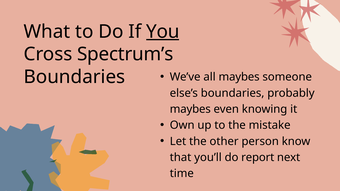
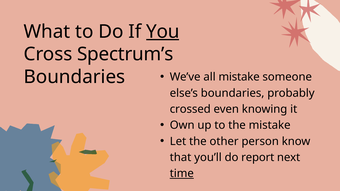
all maybes: maybes -> mistake
maybes at (190, 109): maybes -> crossed
time underline: none -> present
